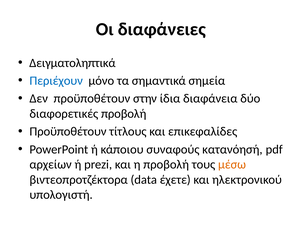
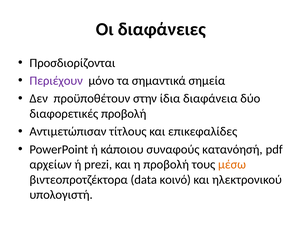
Δειγματοληπτικά: Δειγματοληπτικά -> Προσδιορίζονται
Περιέχουν colour: blue -> purple
Προϋποθέτουν at (68, 131): Προϋποθέτουν -> Αντιμετώπισαν
έχετε: έχετε -> κοινό
